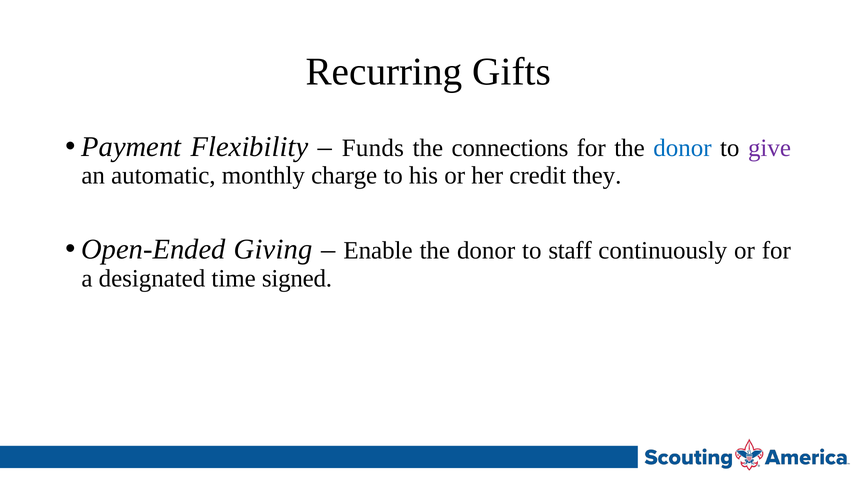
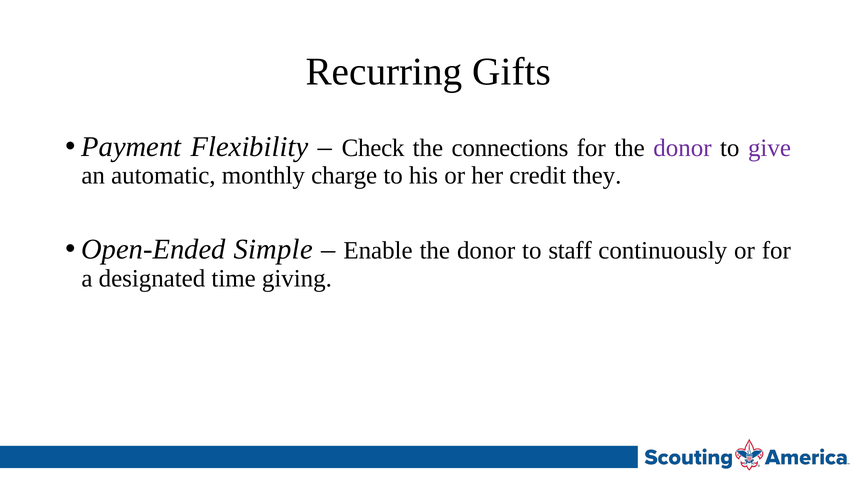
Funds: Funds -> Check
donor at (682, 148) colour: blue -> purple
Giving: Giving -> Simple
signed: signed -> giving
